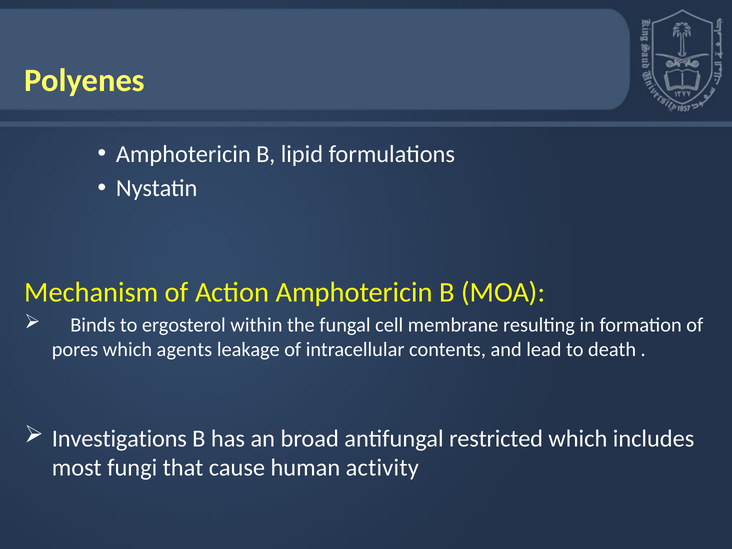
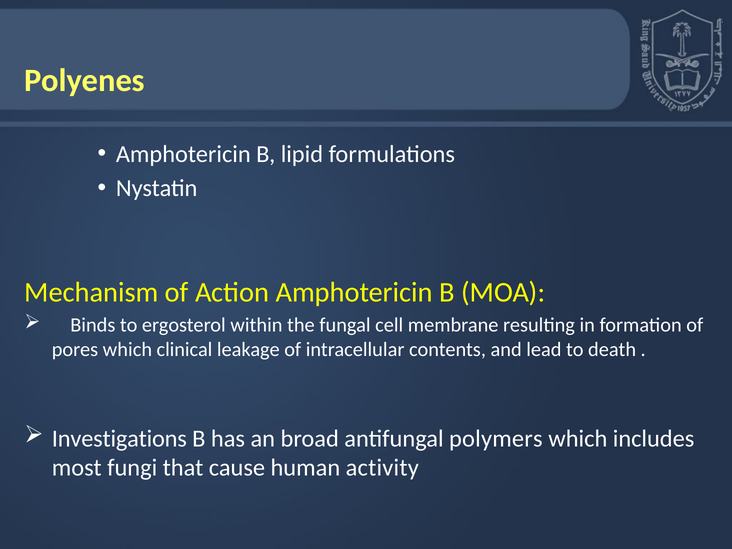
agents: agents -> clinical
restricted: restricted -> polymers
